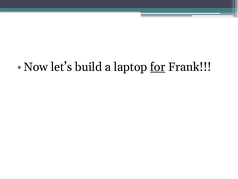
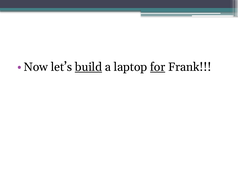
build underline: none -> present
